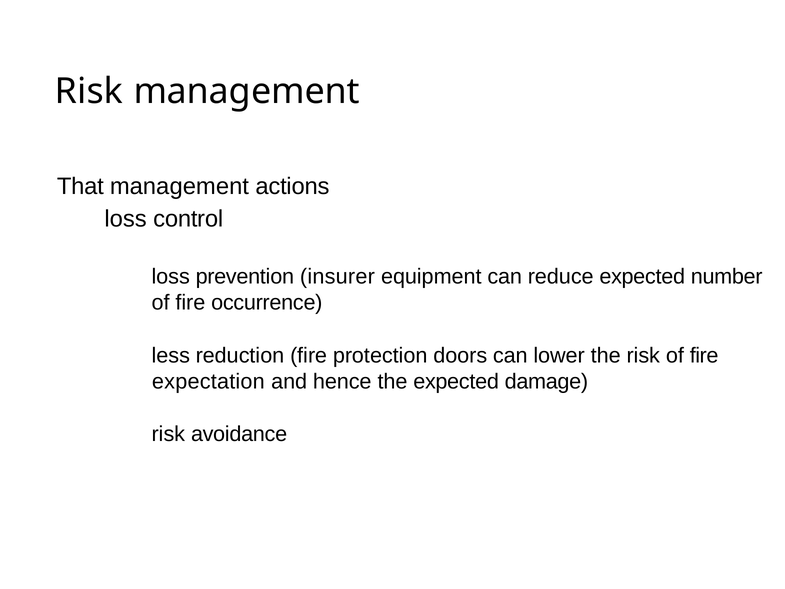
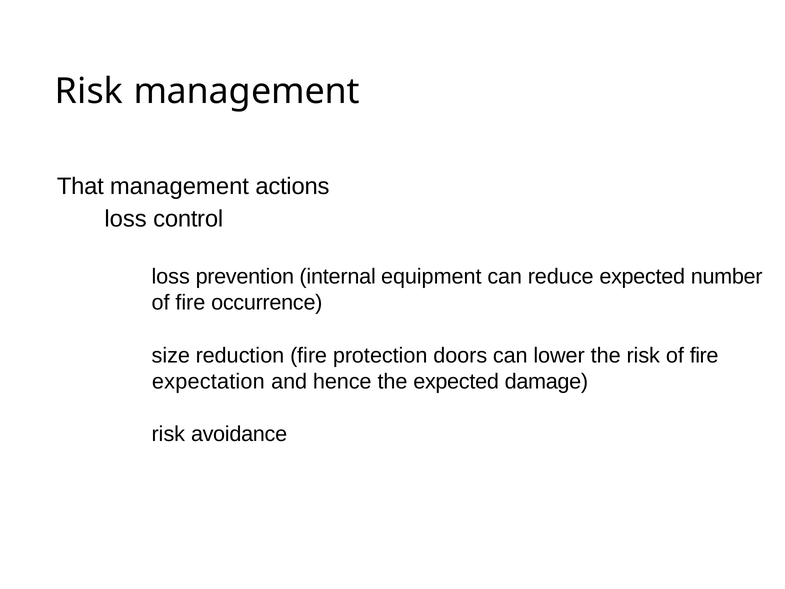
insurer: insurer -> internal
less: less -> size
